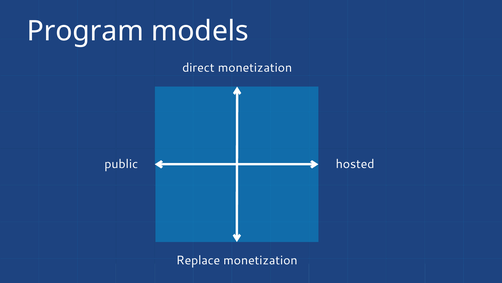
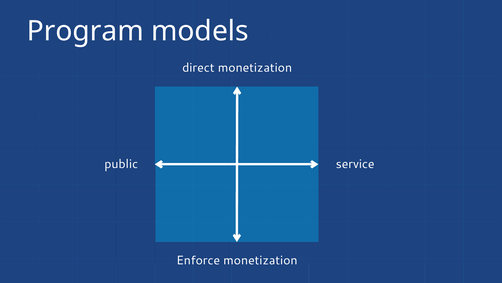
hosted: hosted -> service
Replace: Replace -> Enforce
